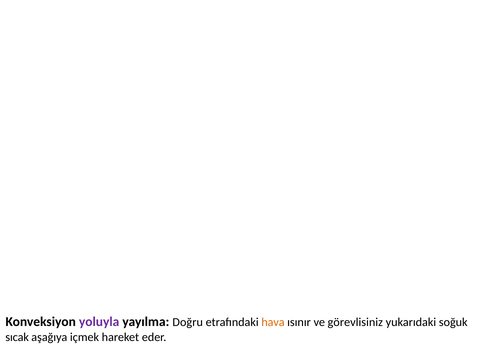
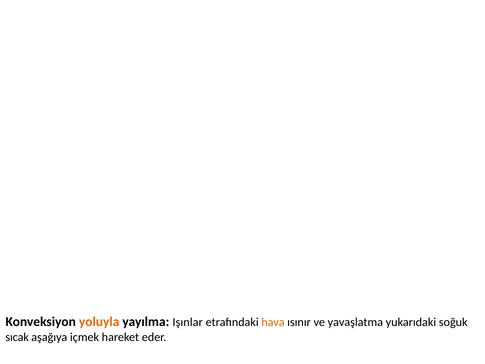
yoluyla colour: purple -> orange
Doğru: Doğru -> Işınlar
görevlisiniz: görevlisiniz -> yavaşlatma
